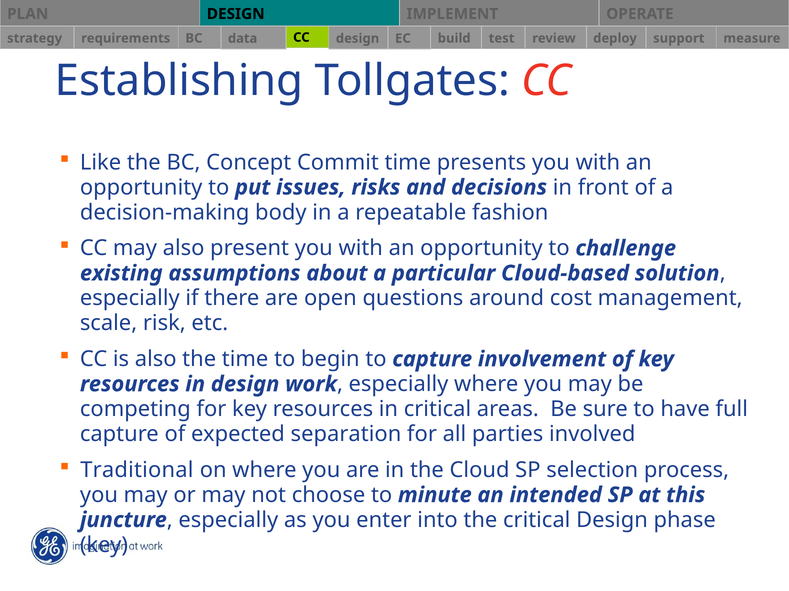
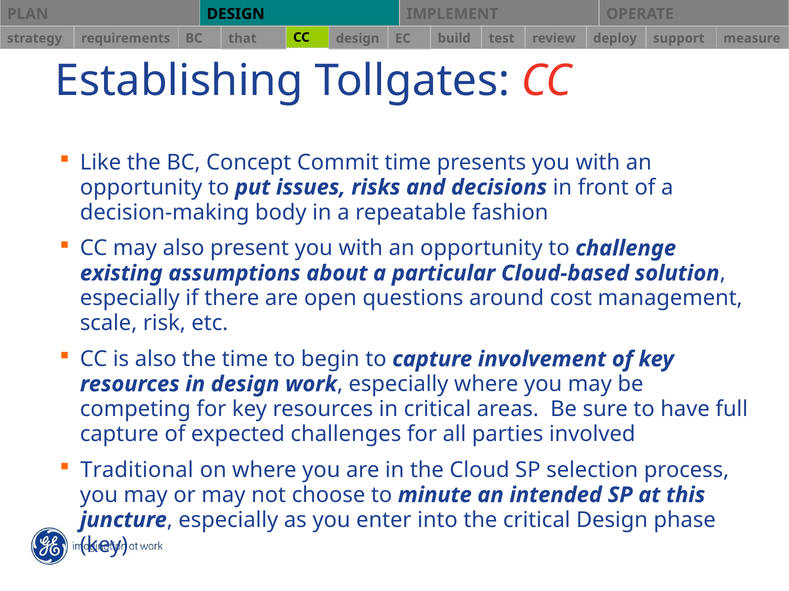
data: data -> that
separation: separation -> challenges
